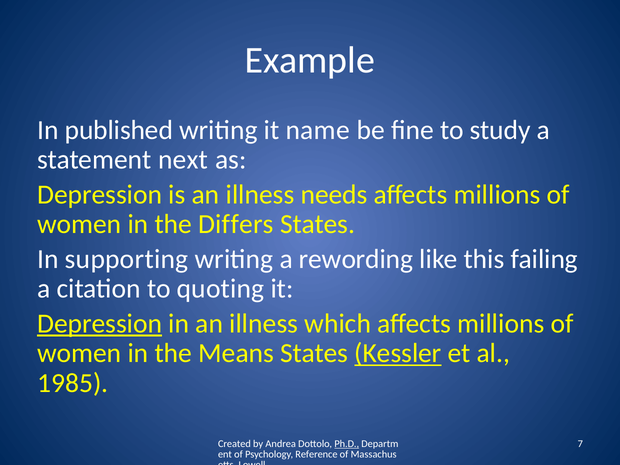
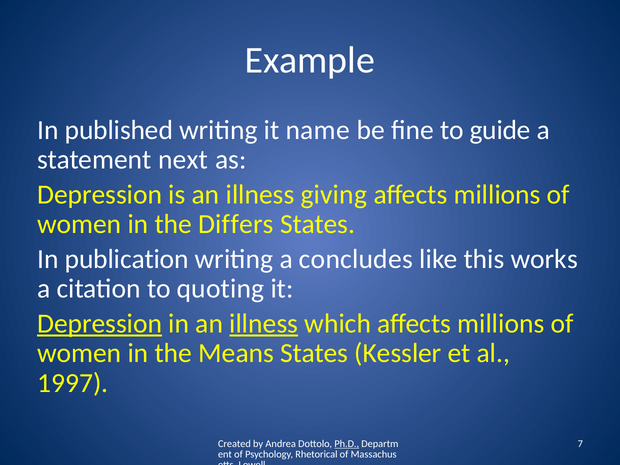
study: study -> guide
needs: needs -> giving
supporting: supporting -> publication
rewording: rewording -> concludes
failing: failing -> works
illness at (264, 324) underline: none -> present
Kessler underline: present -> none
1985: 1985 -> 1997
Reference: Reference -> Rhetorical
